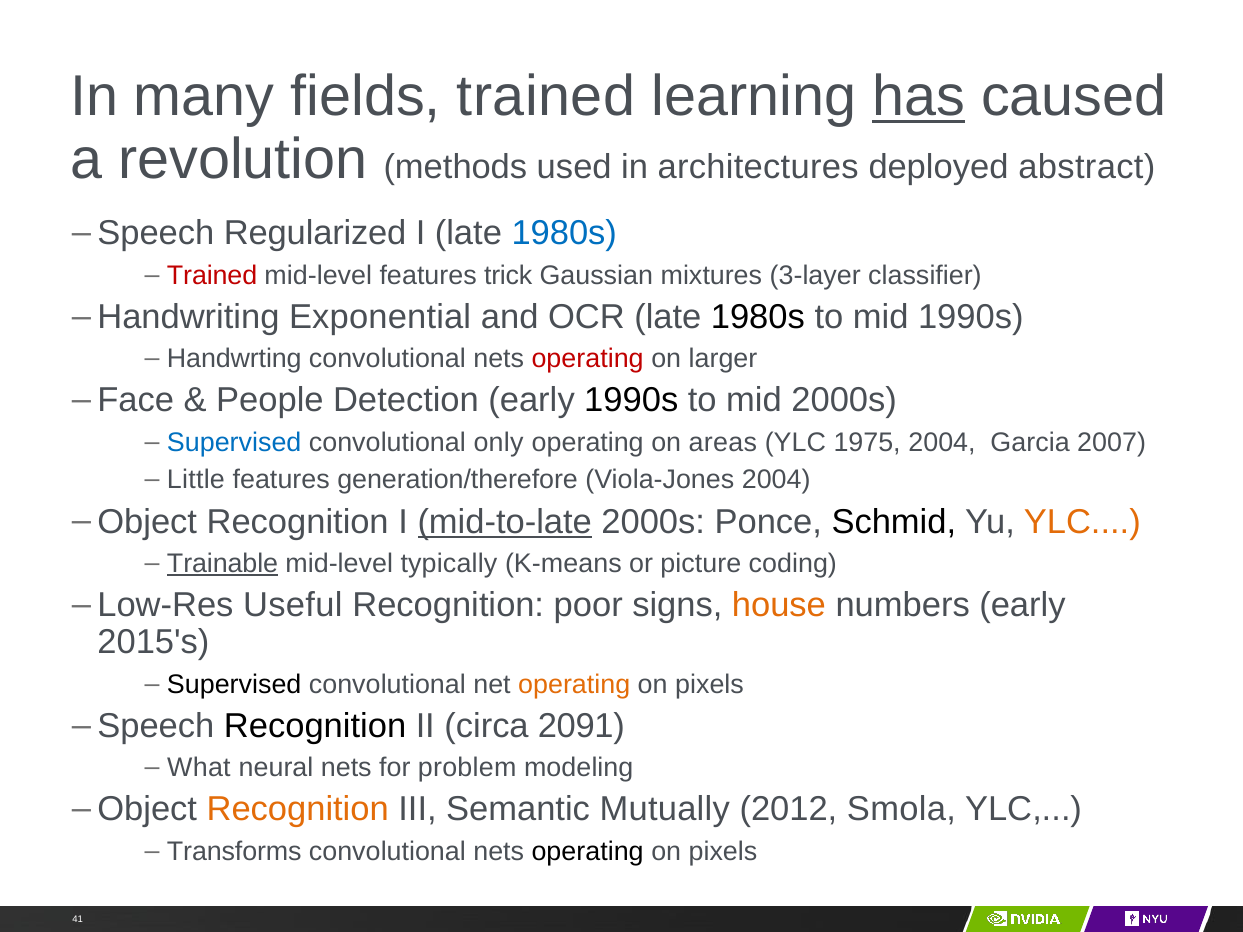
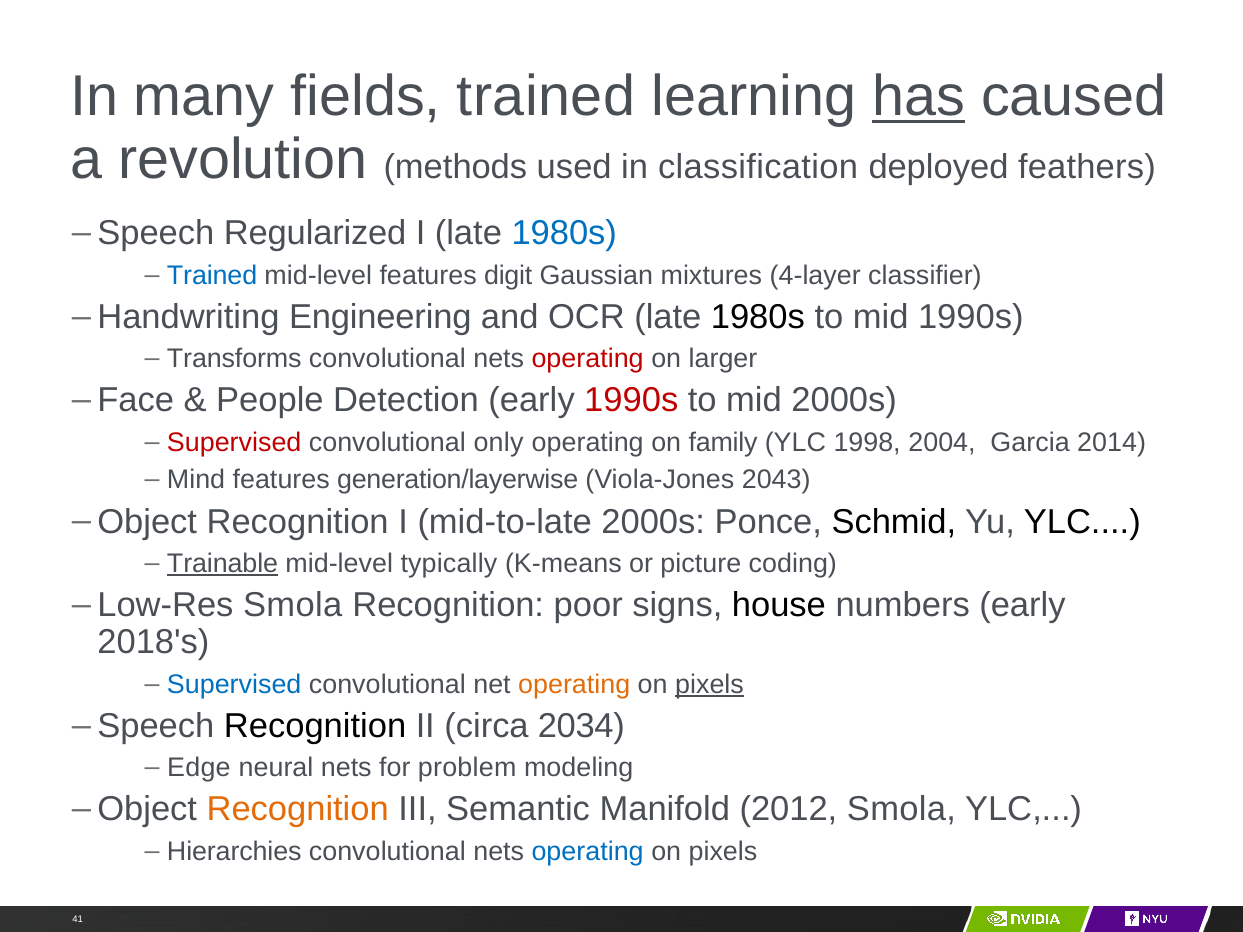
architectures: architectures -> classification
abstract: abstract -> feathers
Trained at (212, 275) colour: red -> blue
trick: trick -> digit
3-layer: 3-layer -> 4-layer
Exponential: Exponential -> Engineering
Handwrting: Handwrting -> Transforms
1990s at (631, 401) colour: black -> red
Supervised at (234, 442) colour: blue -> red
areas: areas -> family
1975: 1975 -> 1998
2007: 2007 -> 2014
Little: Little -> Mind
generation/therefore: generation/therefore -> generation/layerwise
Viola-Jones 2004: 2004 -> 2043
mid-to-late underline: present -> none
YLC at (1082, 522) colour: orange -> black
Low-Res Useful: Useful -> Smola
house colour: orange -> black
2015's: 2015's -> 2018's
Supervised at (234, 684) colour: black -> blue
pixels at (710, 684) underline: none -> present
2091: 2091 -> 2034
What: What -> Edge
Mutually: Mutually -> Manifold
Transforms: Transforms -> Hierarchies
operating at (588, 852) colour: black -> blue
